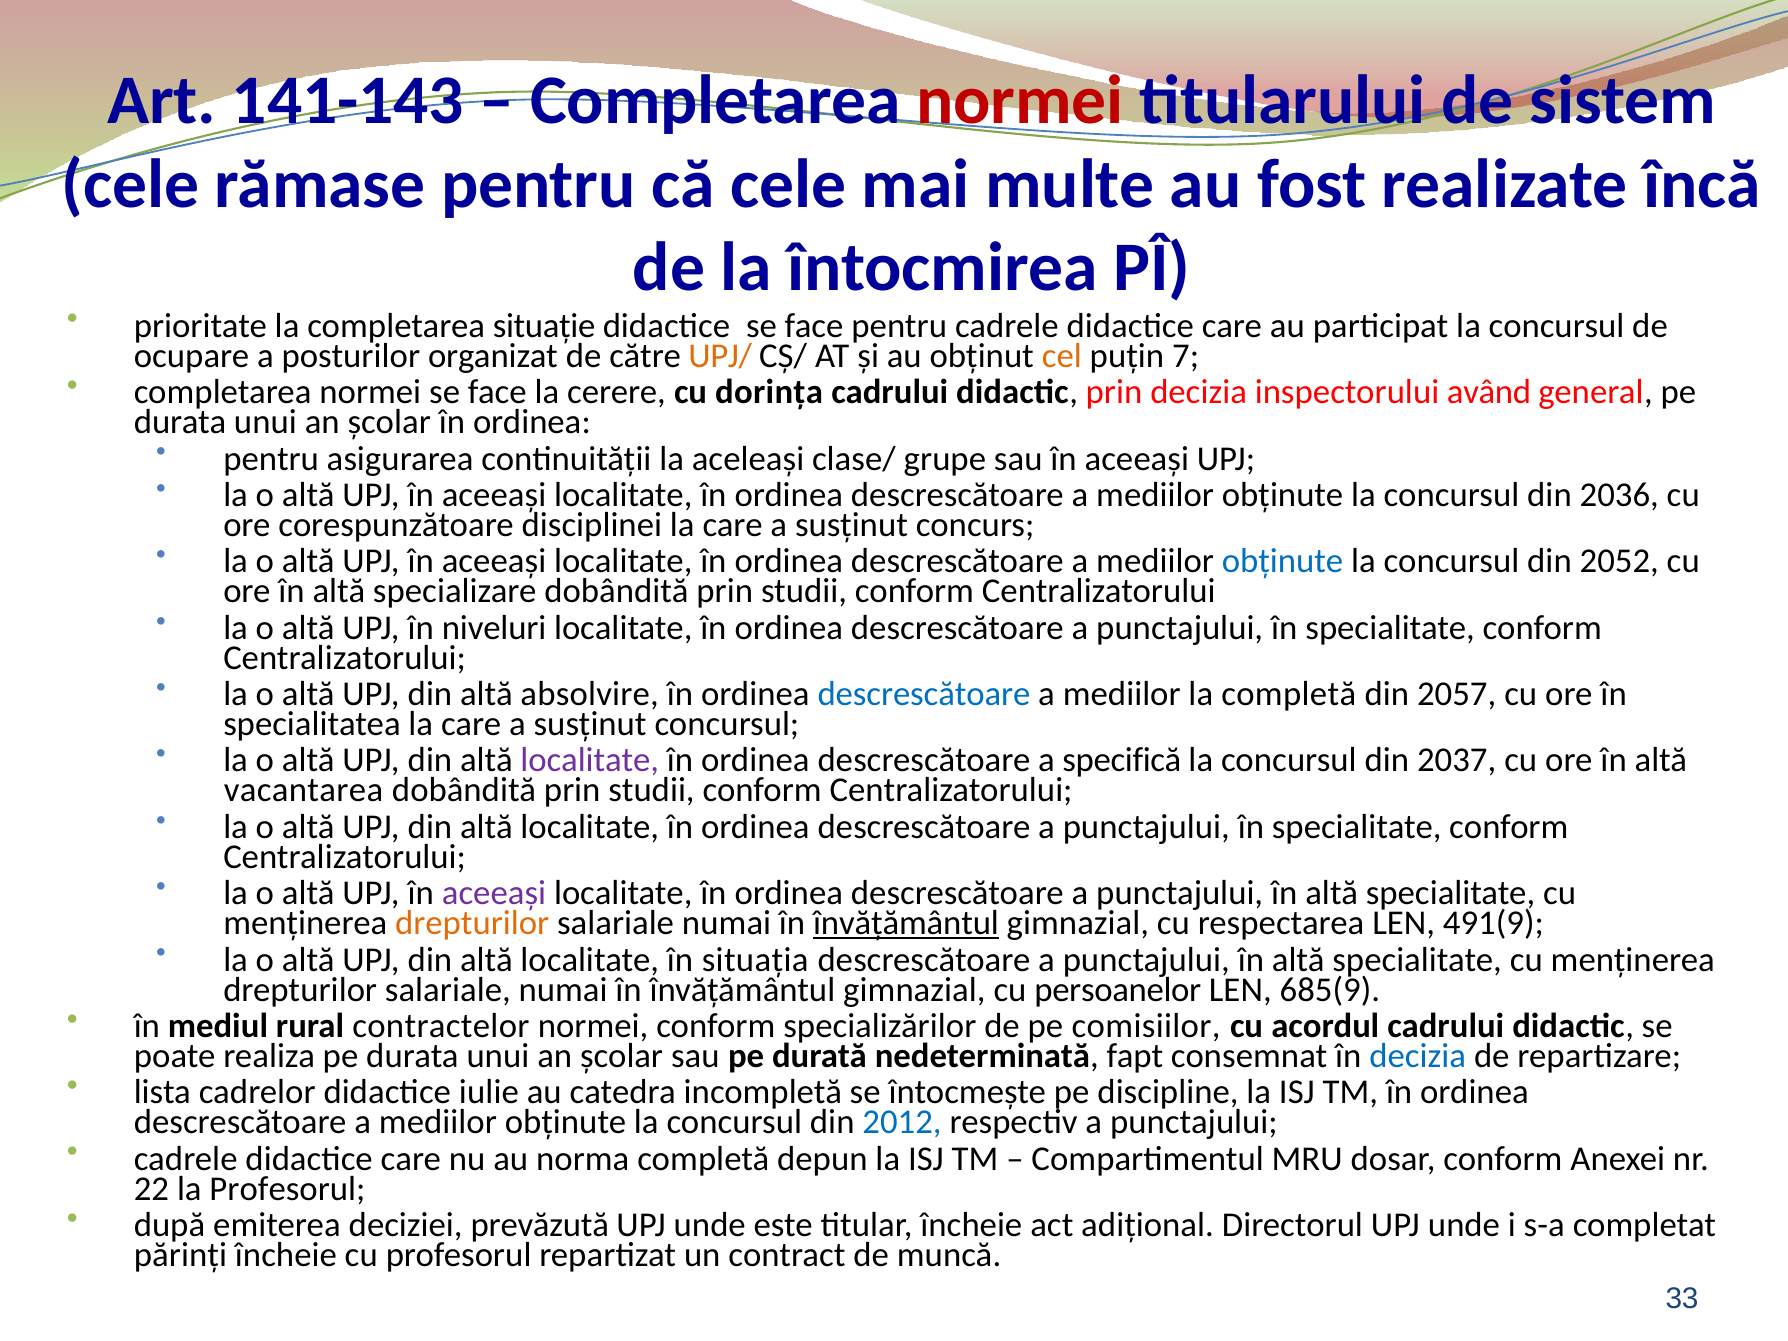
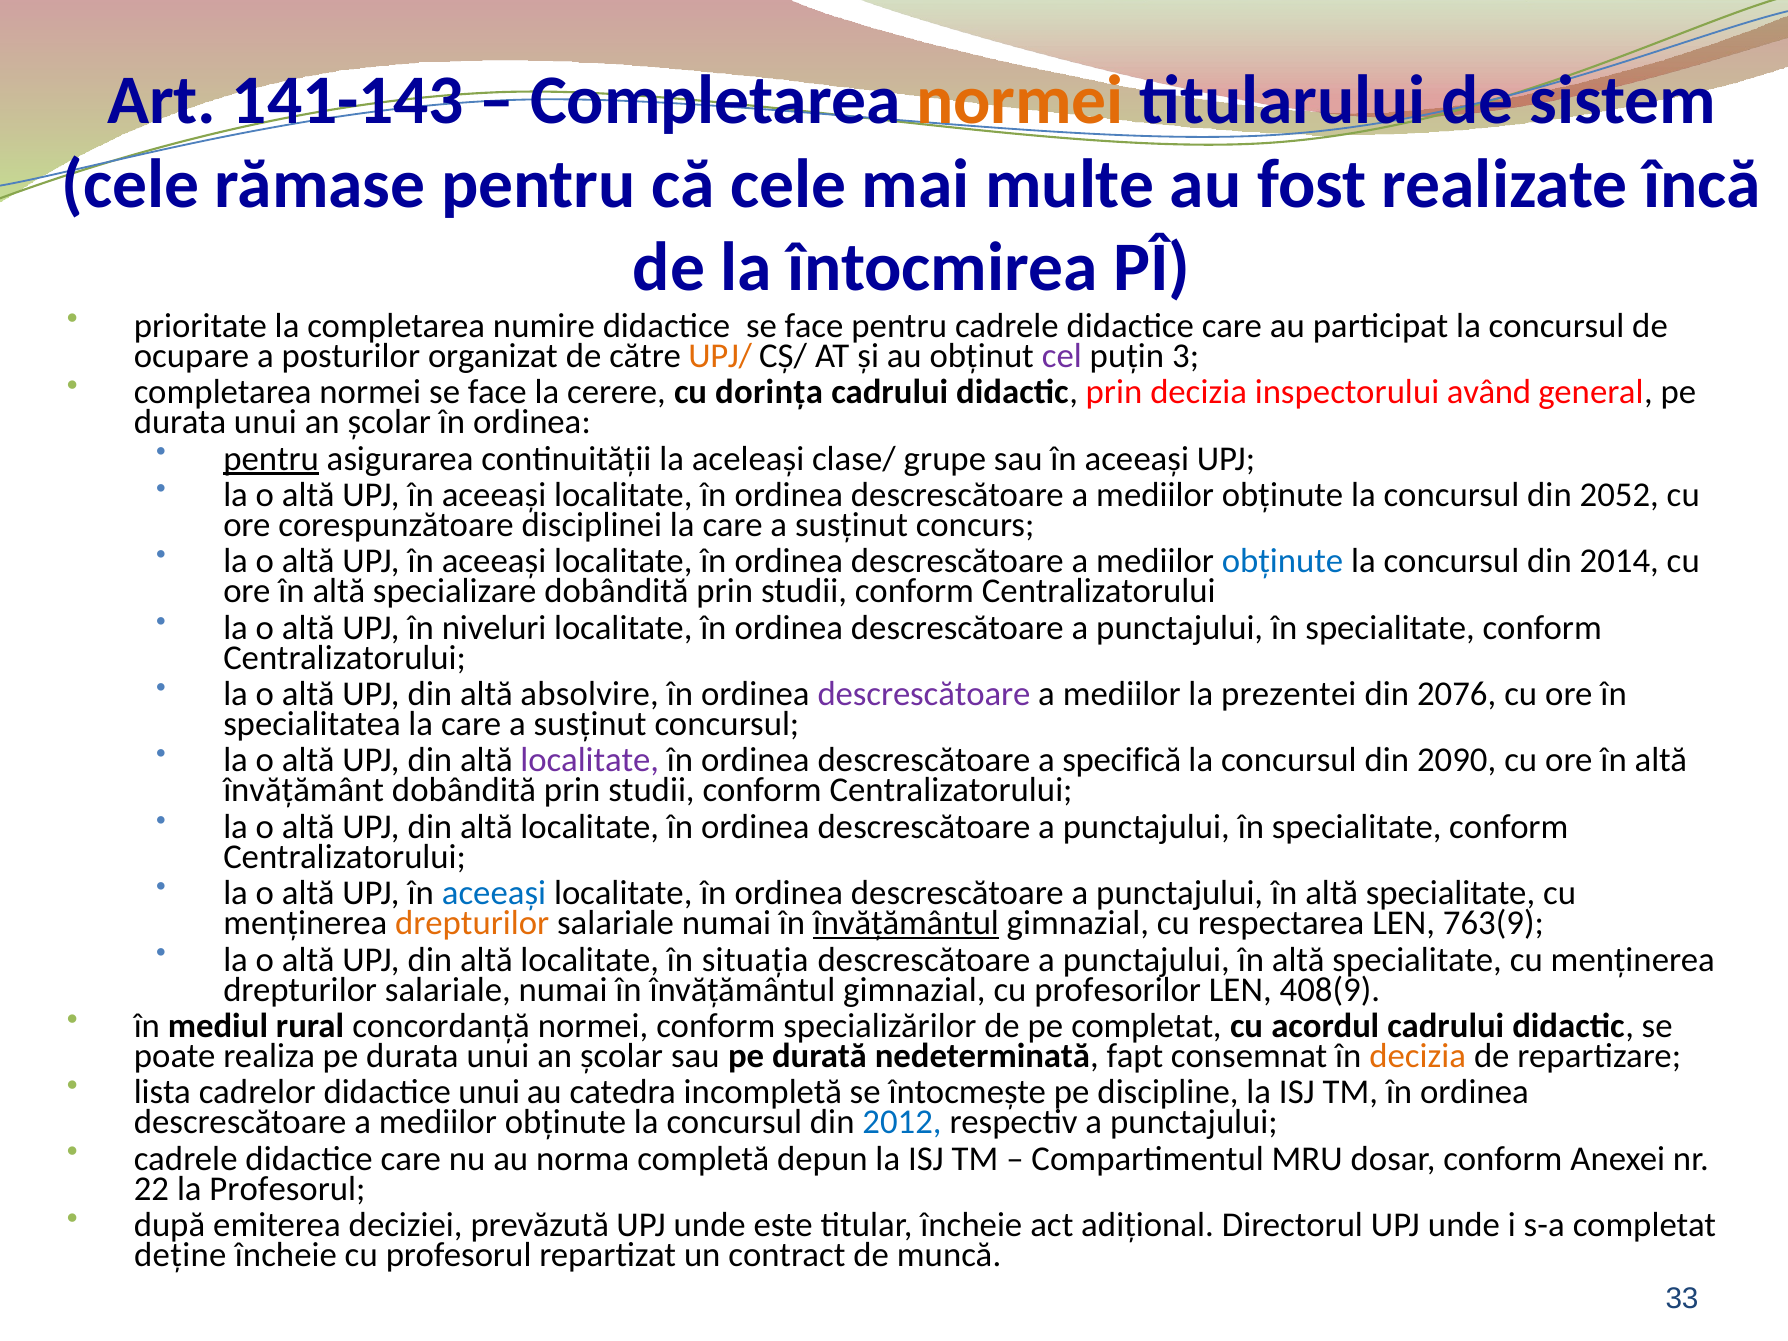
normei at (1020, 101) colour: red -> orange
situaţie: situaţie -> numire
cel colour: orange -> purple
7: 7 -> 3
pentru at (271, 459) underline: none -> present
2036: 2036 -> 2052
2052: 2052 -> 2014
descrescătoare at (924, 694) colour: blue -> purple
la completă: completă -> prezentei
2057: 2057 -> 2076
2037: 2037 -> 2090
vacantarea: vacantarea -> învăţământ
aceeaşi at (494, 893) colour: purple -> blue
491(9: 491(9 -> 763(9
persoanelor: persoanelor -> profesorilor
685(9: 685(9 -> 408(9
contractelor: contractelor -> concordanţă
pe comisiilor: comisiilor -> completat
decizia at (1418, 1056) colour: blue -> orange
didactice iulie: iulie -> unui
părinţi: părinţi -> deţine
